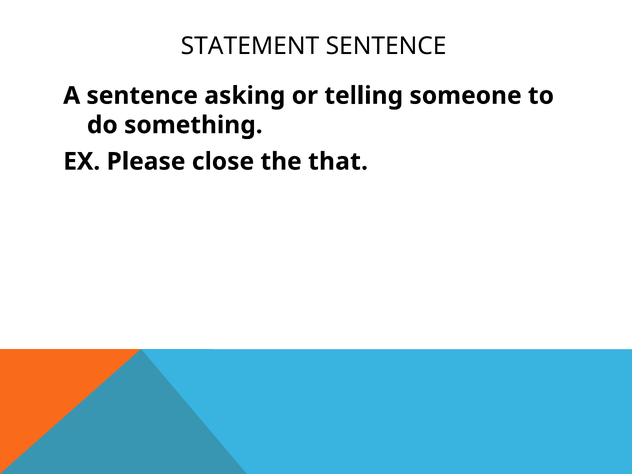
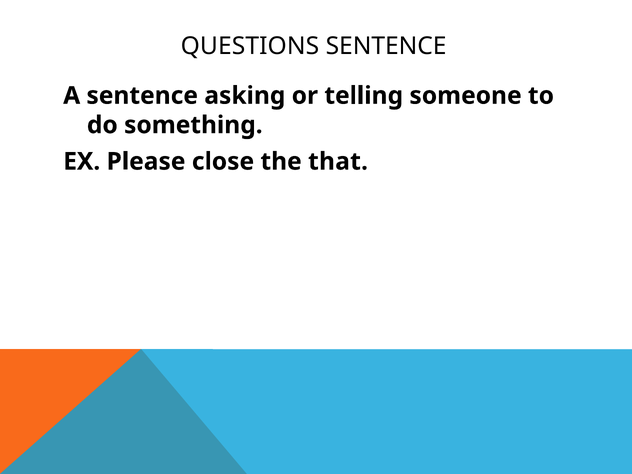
STATEMENT: STATEMENT -> QUESTIONS
